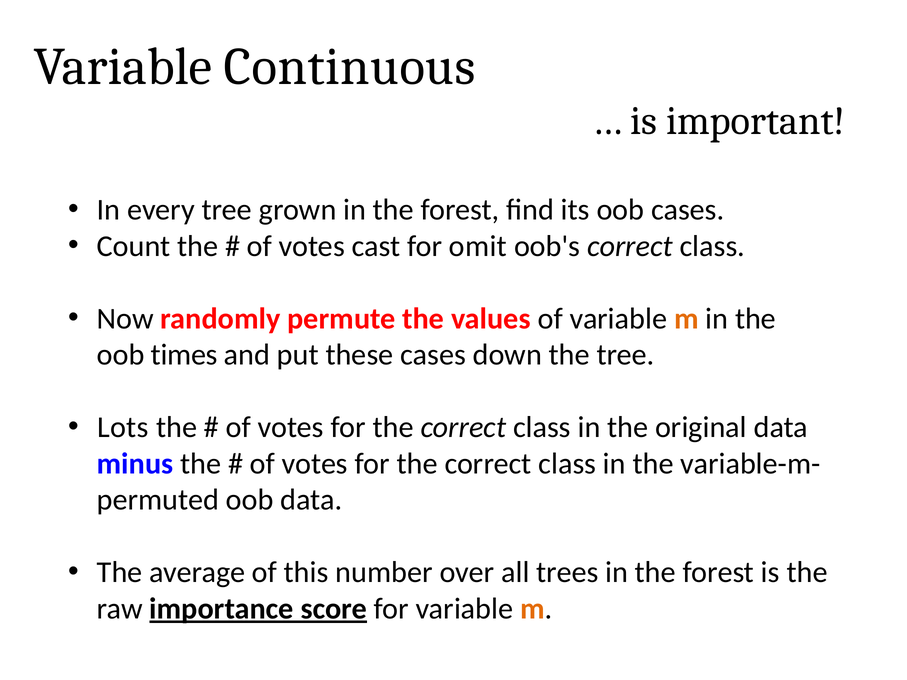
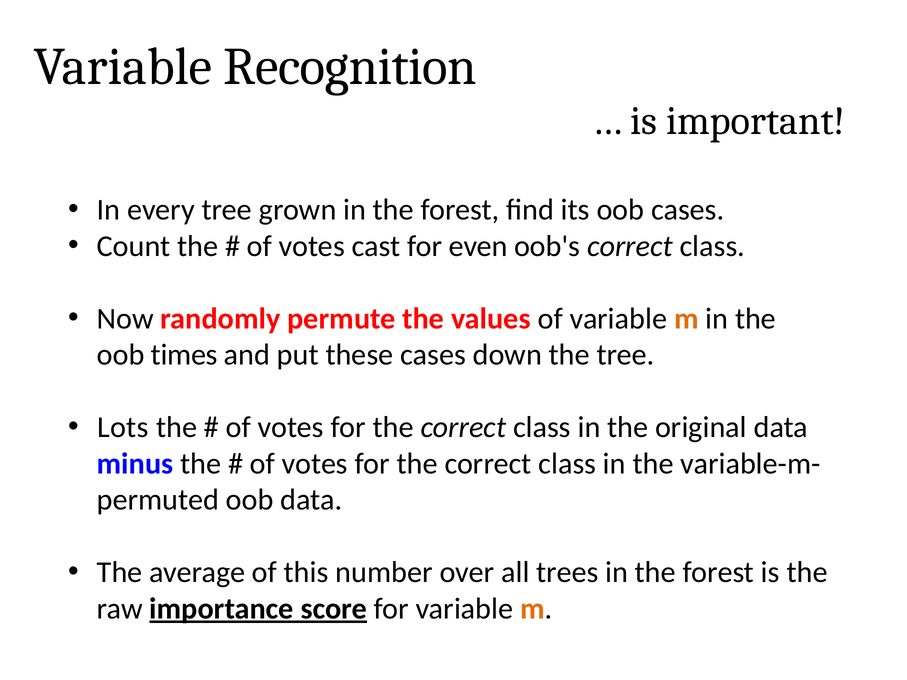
Continuous: Continuous -> Recognition
omit: omit -> even
